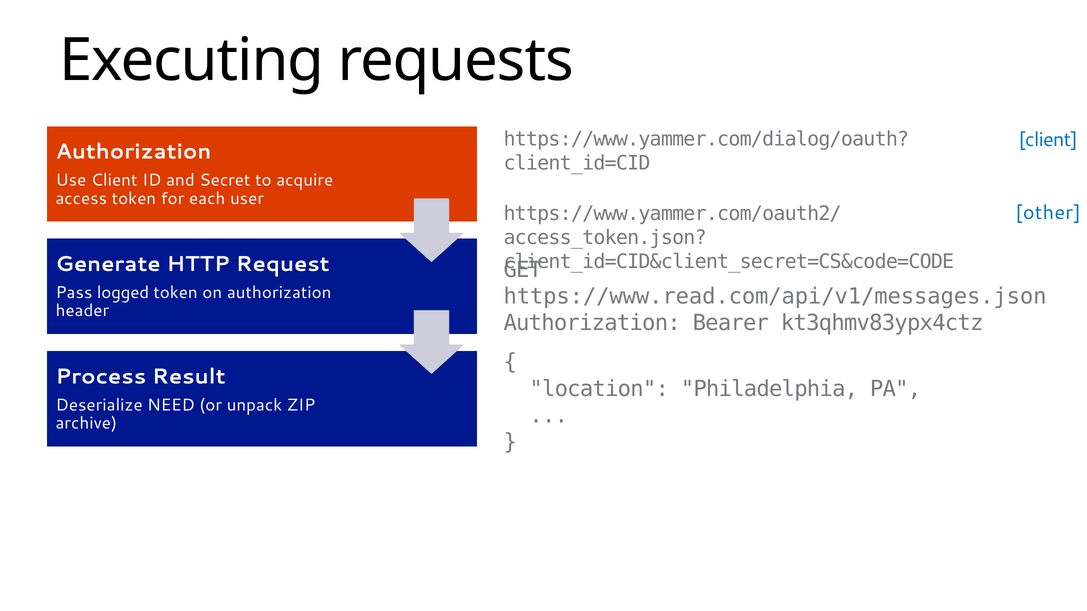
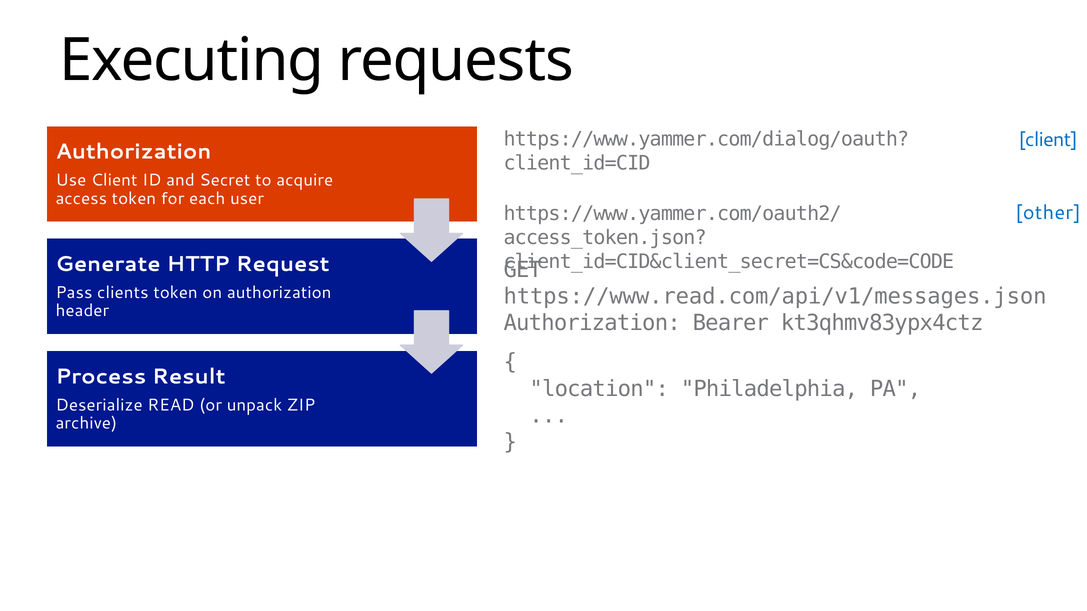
logged: logged -> clients
NEED: NEED -> READ
